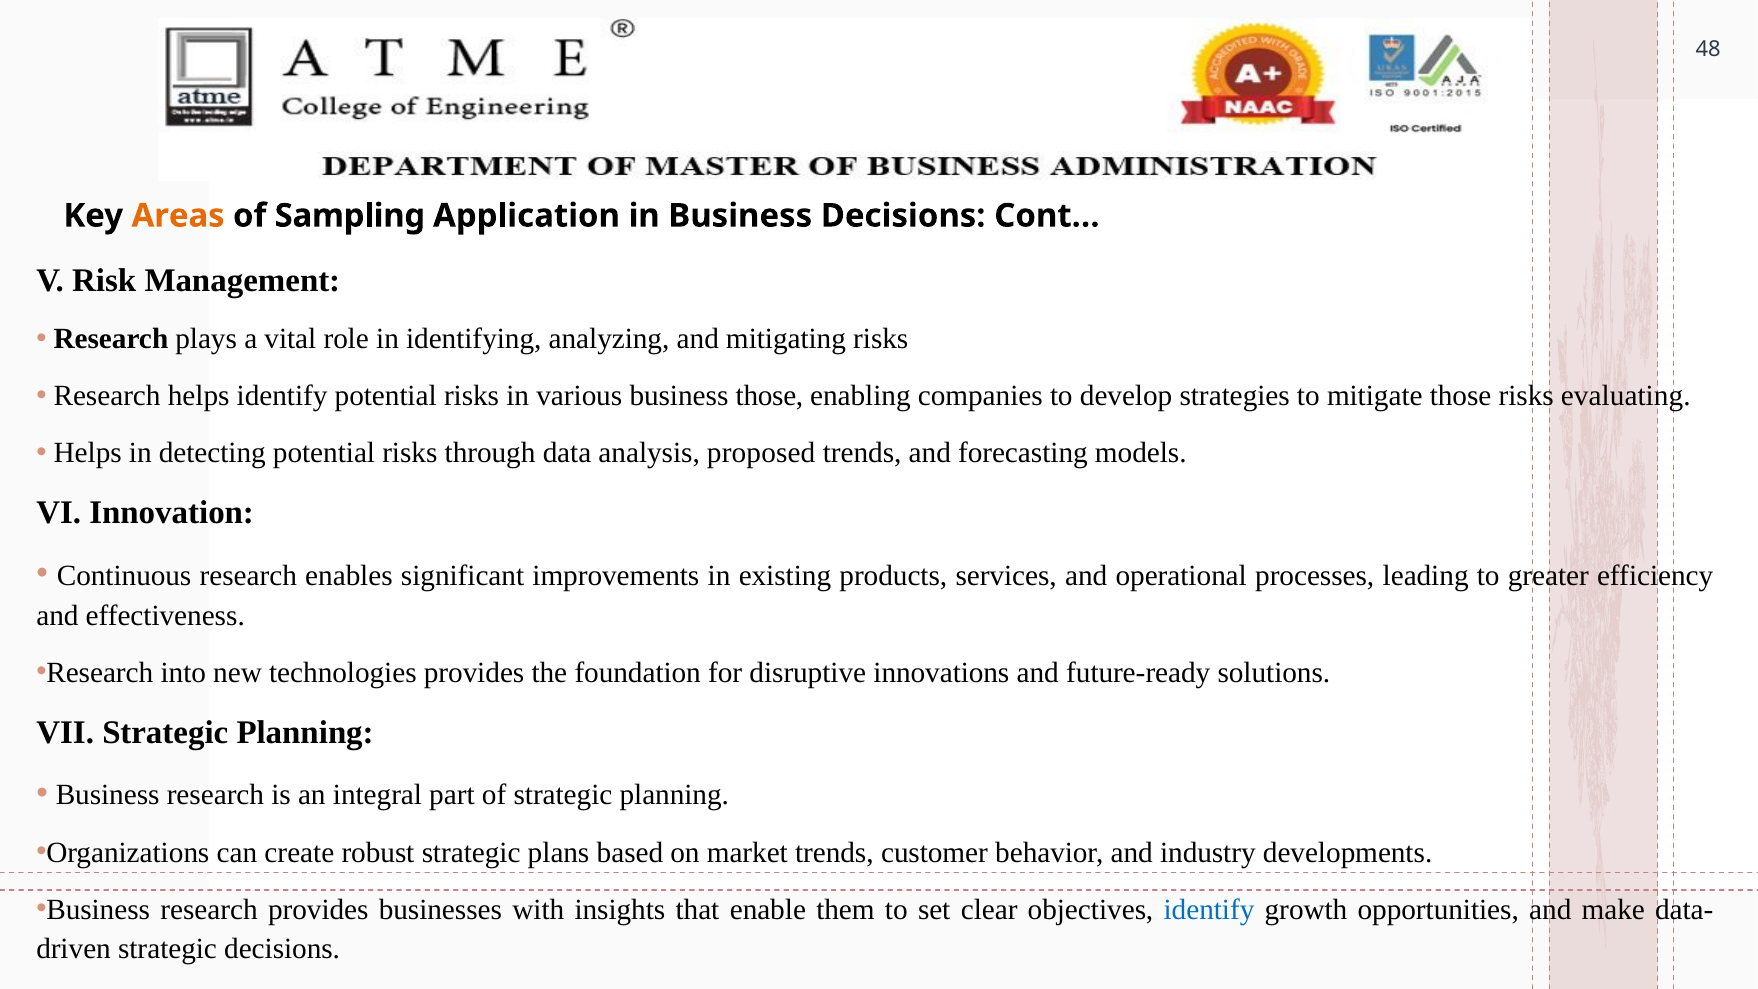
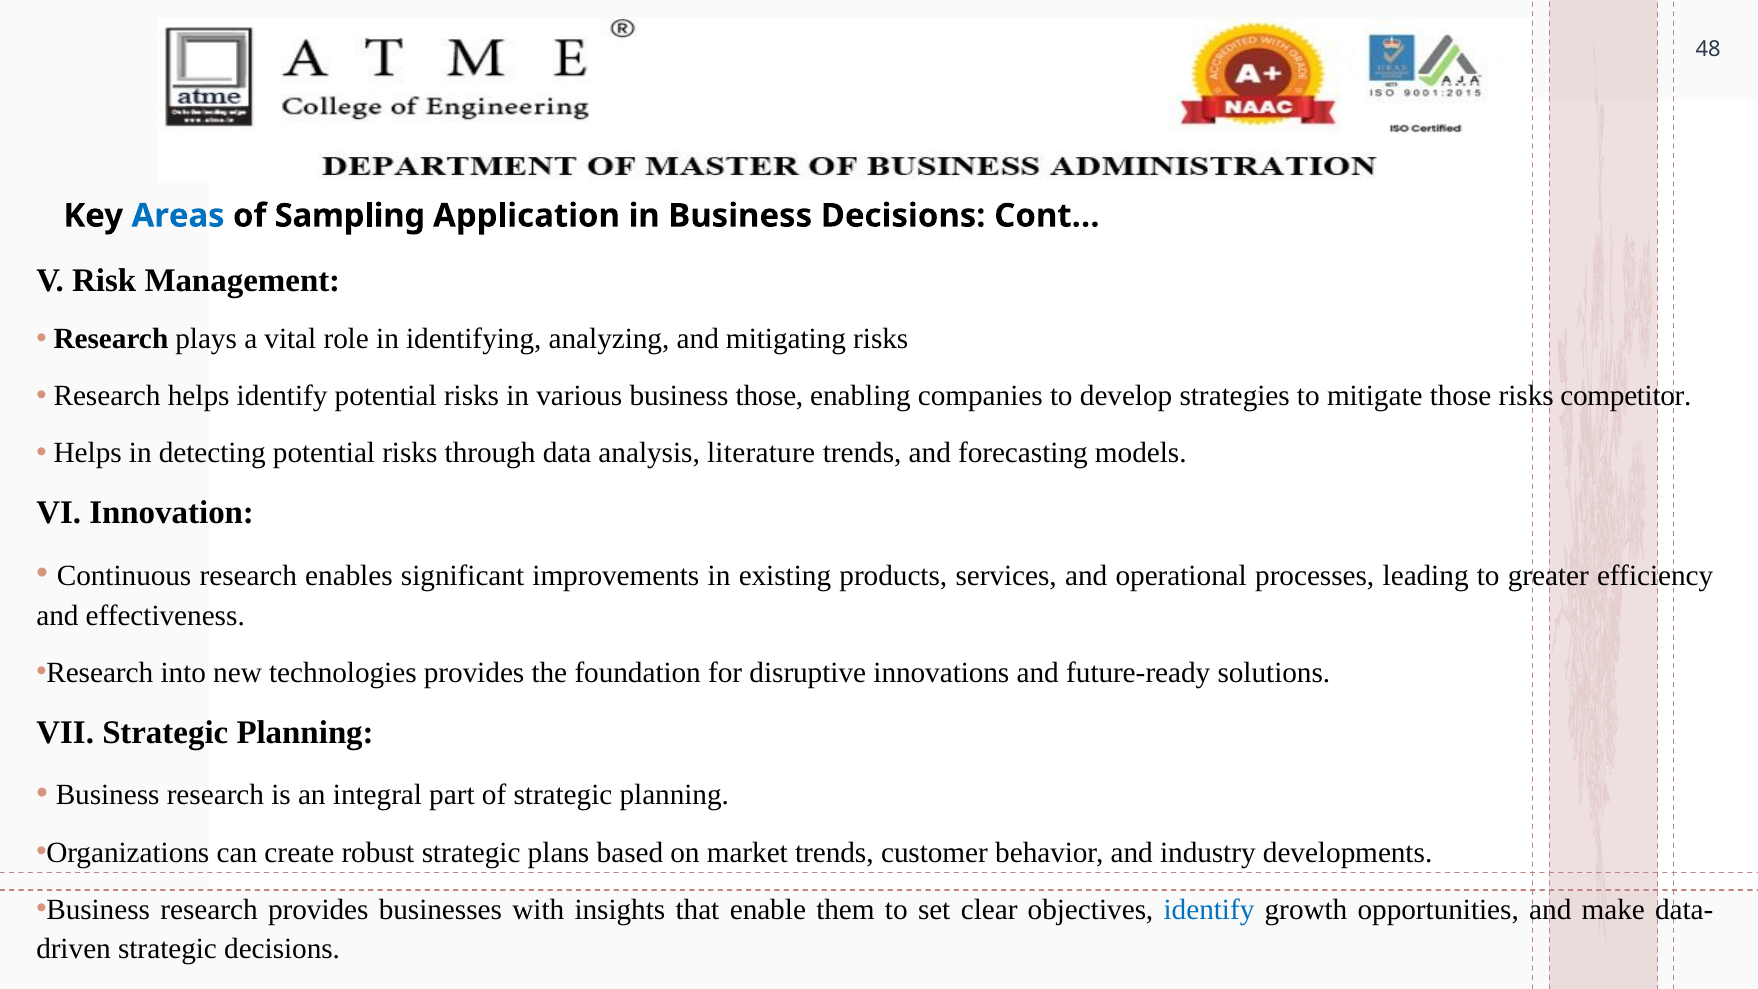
Areas colour: orange -> blue
evaluating: evaluating -> competitor
proposed: proposed -> literature
